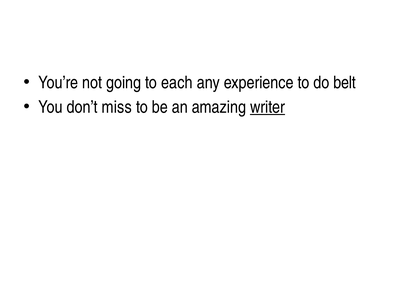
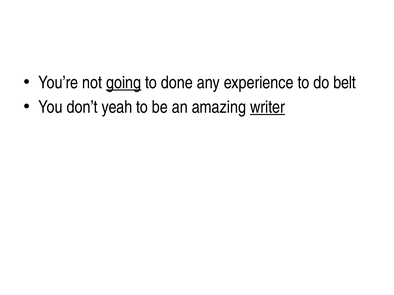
going underline: none -> present
each: each -> done
miss: miss -> yeah
